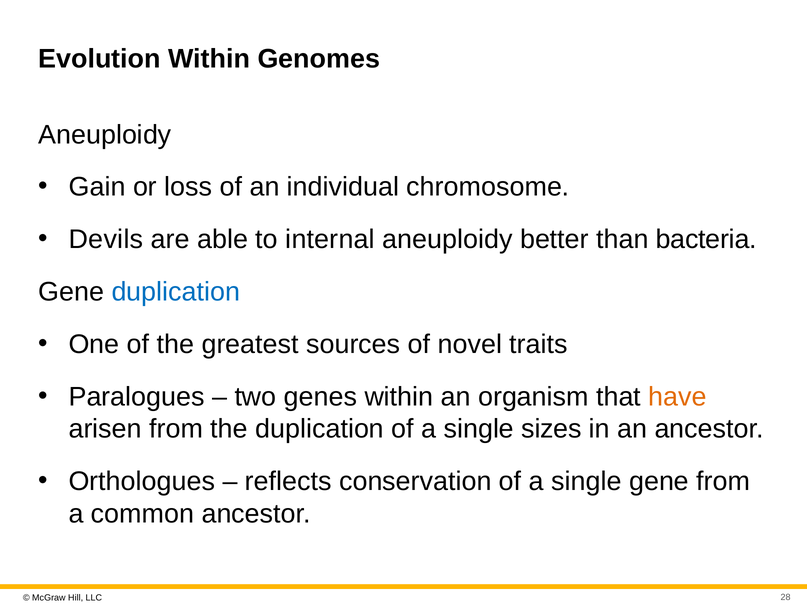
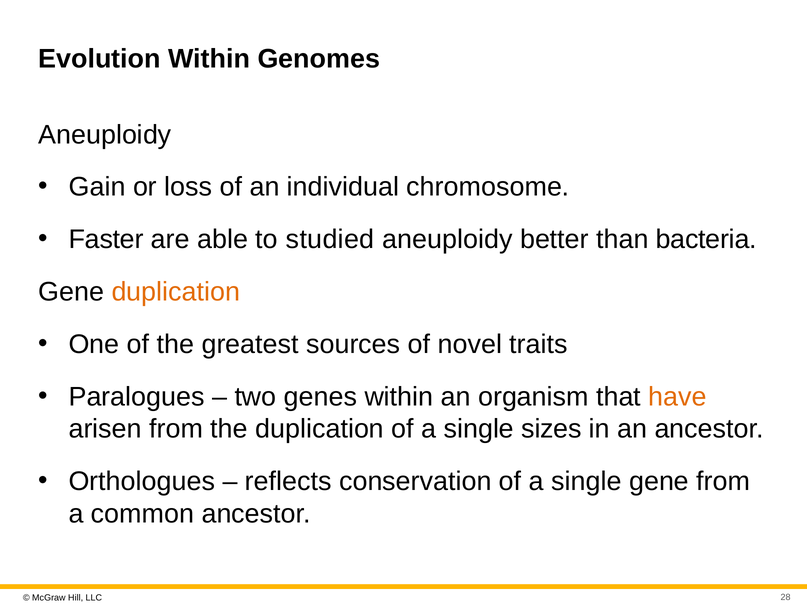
Devils: Devils -> Faster
internal: internal -> studied
duplication at (176, 292) colour: blue -> orange
